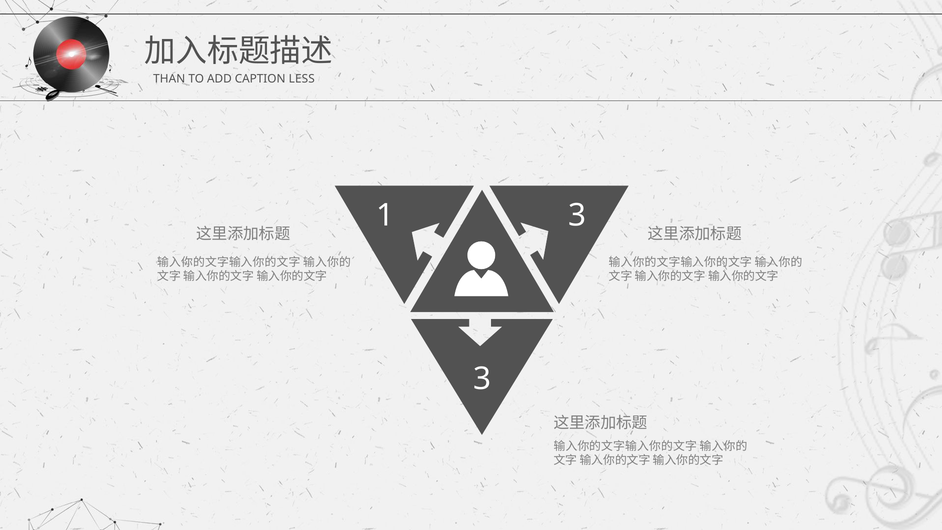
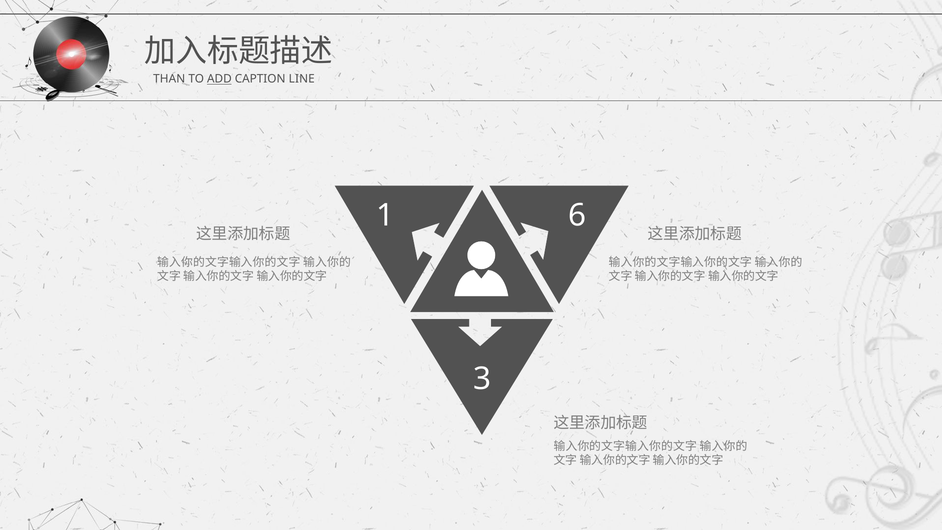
ADD underline: none -> present
LESS: LESS -> LINE
3 at (577, 215): 3 -> 6
